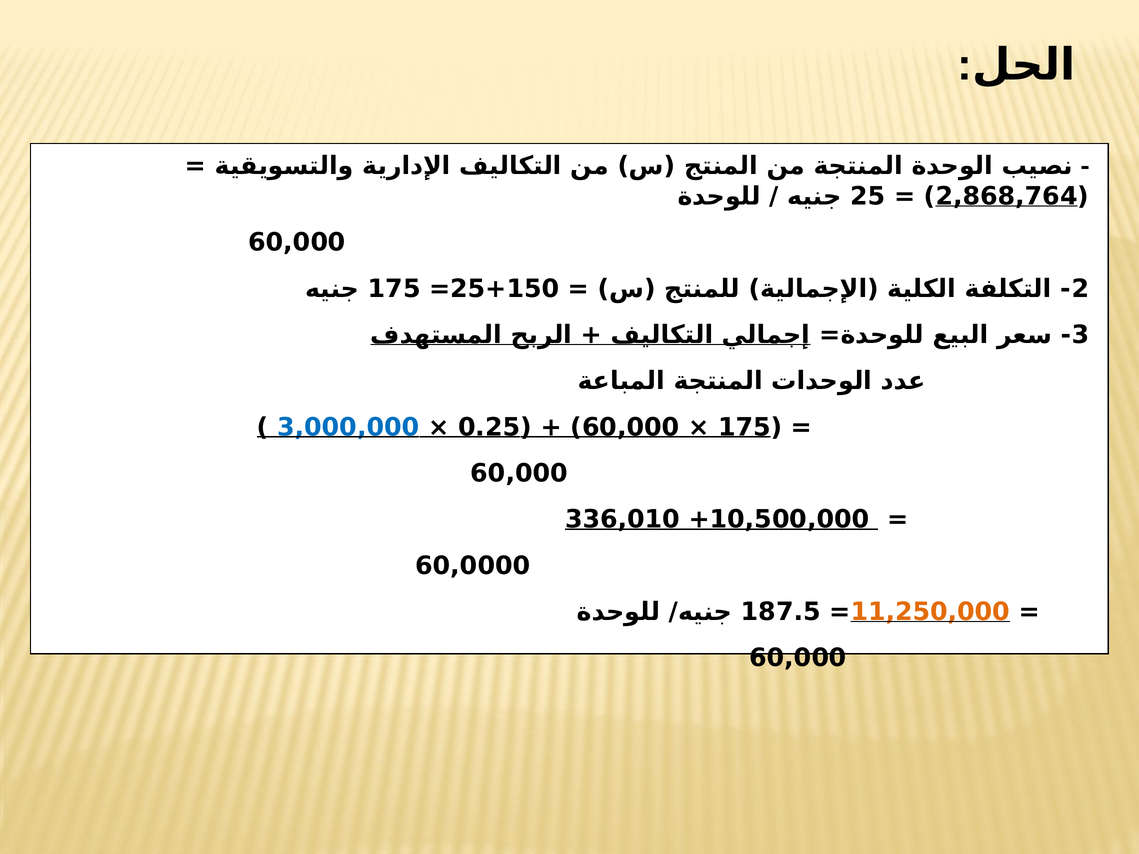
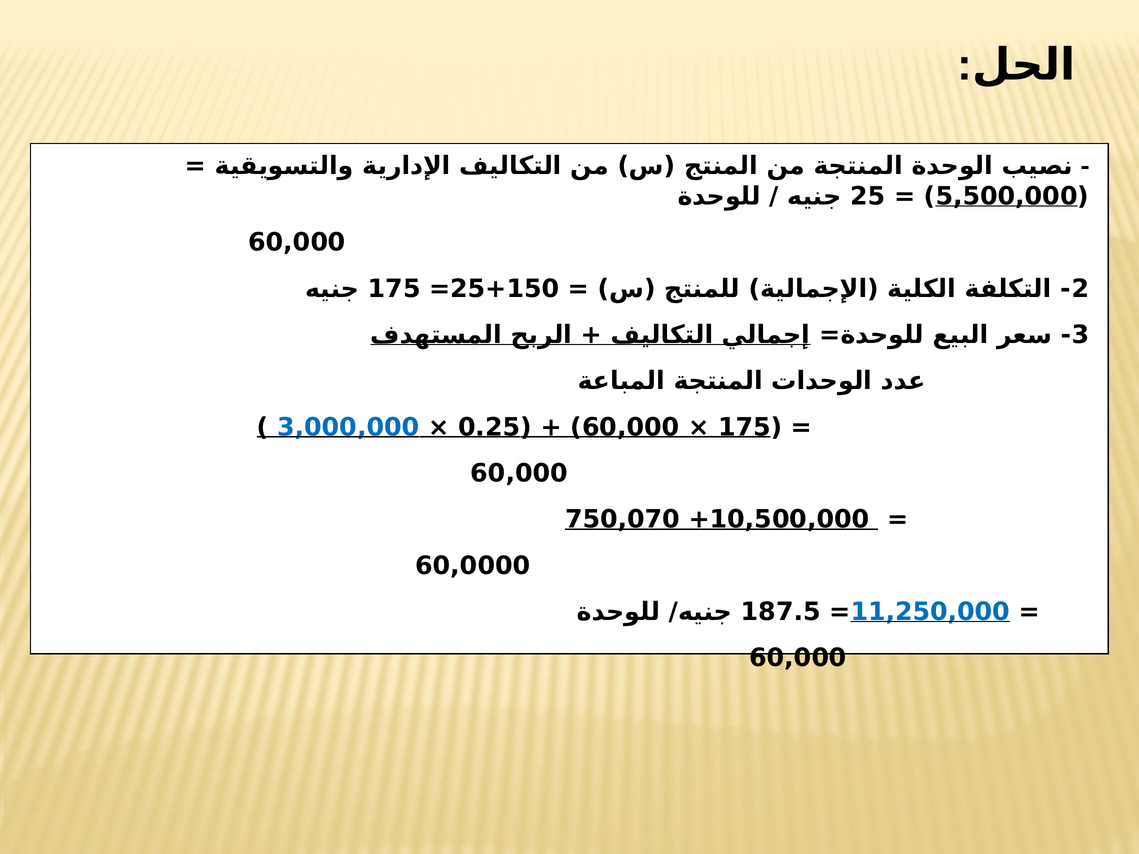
2,868,764: 2,868,764 -> 5,500,000
336,010: 336,010 -> 750,070
11,250,000 colour: orange -> blue
